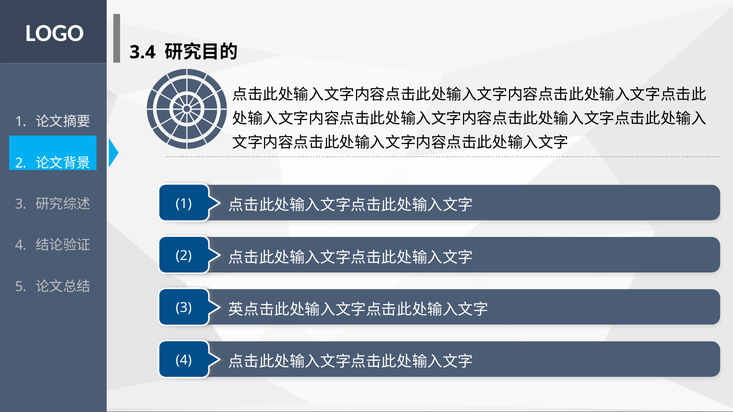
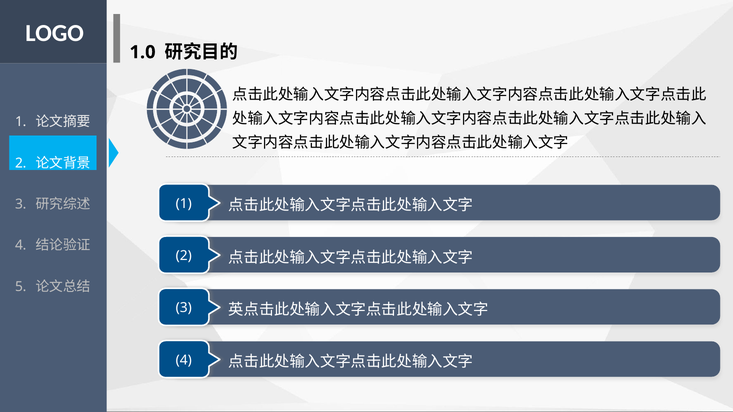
3.4: 3.4 -> 1.0
